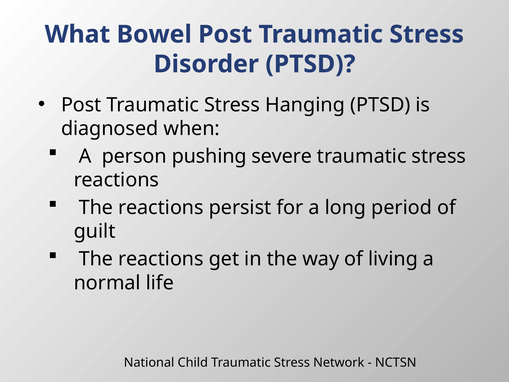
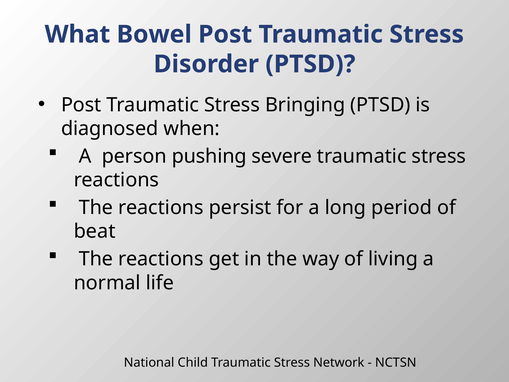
Hanging: Hanging -> Bringing
guilt: guilt -> beat
